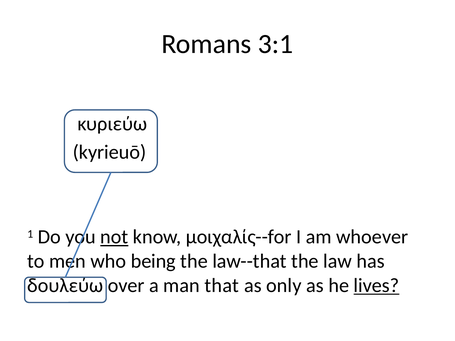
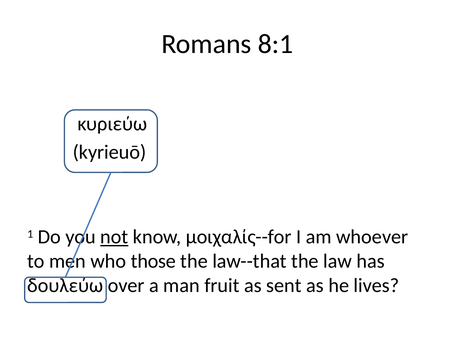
3:1: 3:1 -> 8:1
being: being -> those
that: that -> fruit
only: only -> sent
lives underline: present -> none
